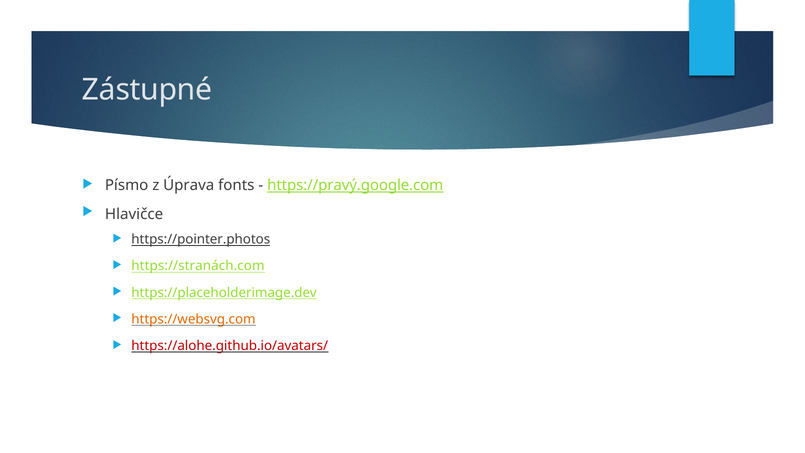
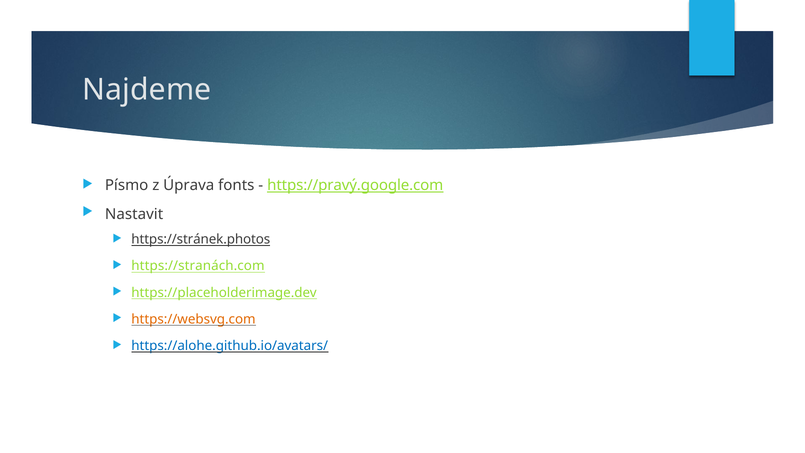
Zástupné: Zástupné -> Najdeme
Hlavičce: Hlavičce -> Nastavit
https://pointer.photos: https://pointer.photos -> https://stránek.photos
https://alohe.github.io/avatars/ colour: red -> blue
